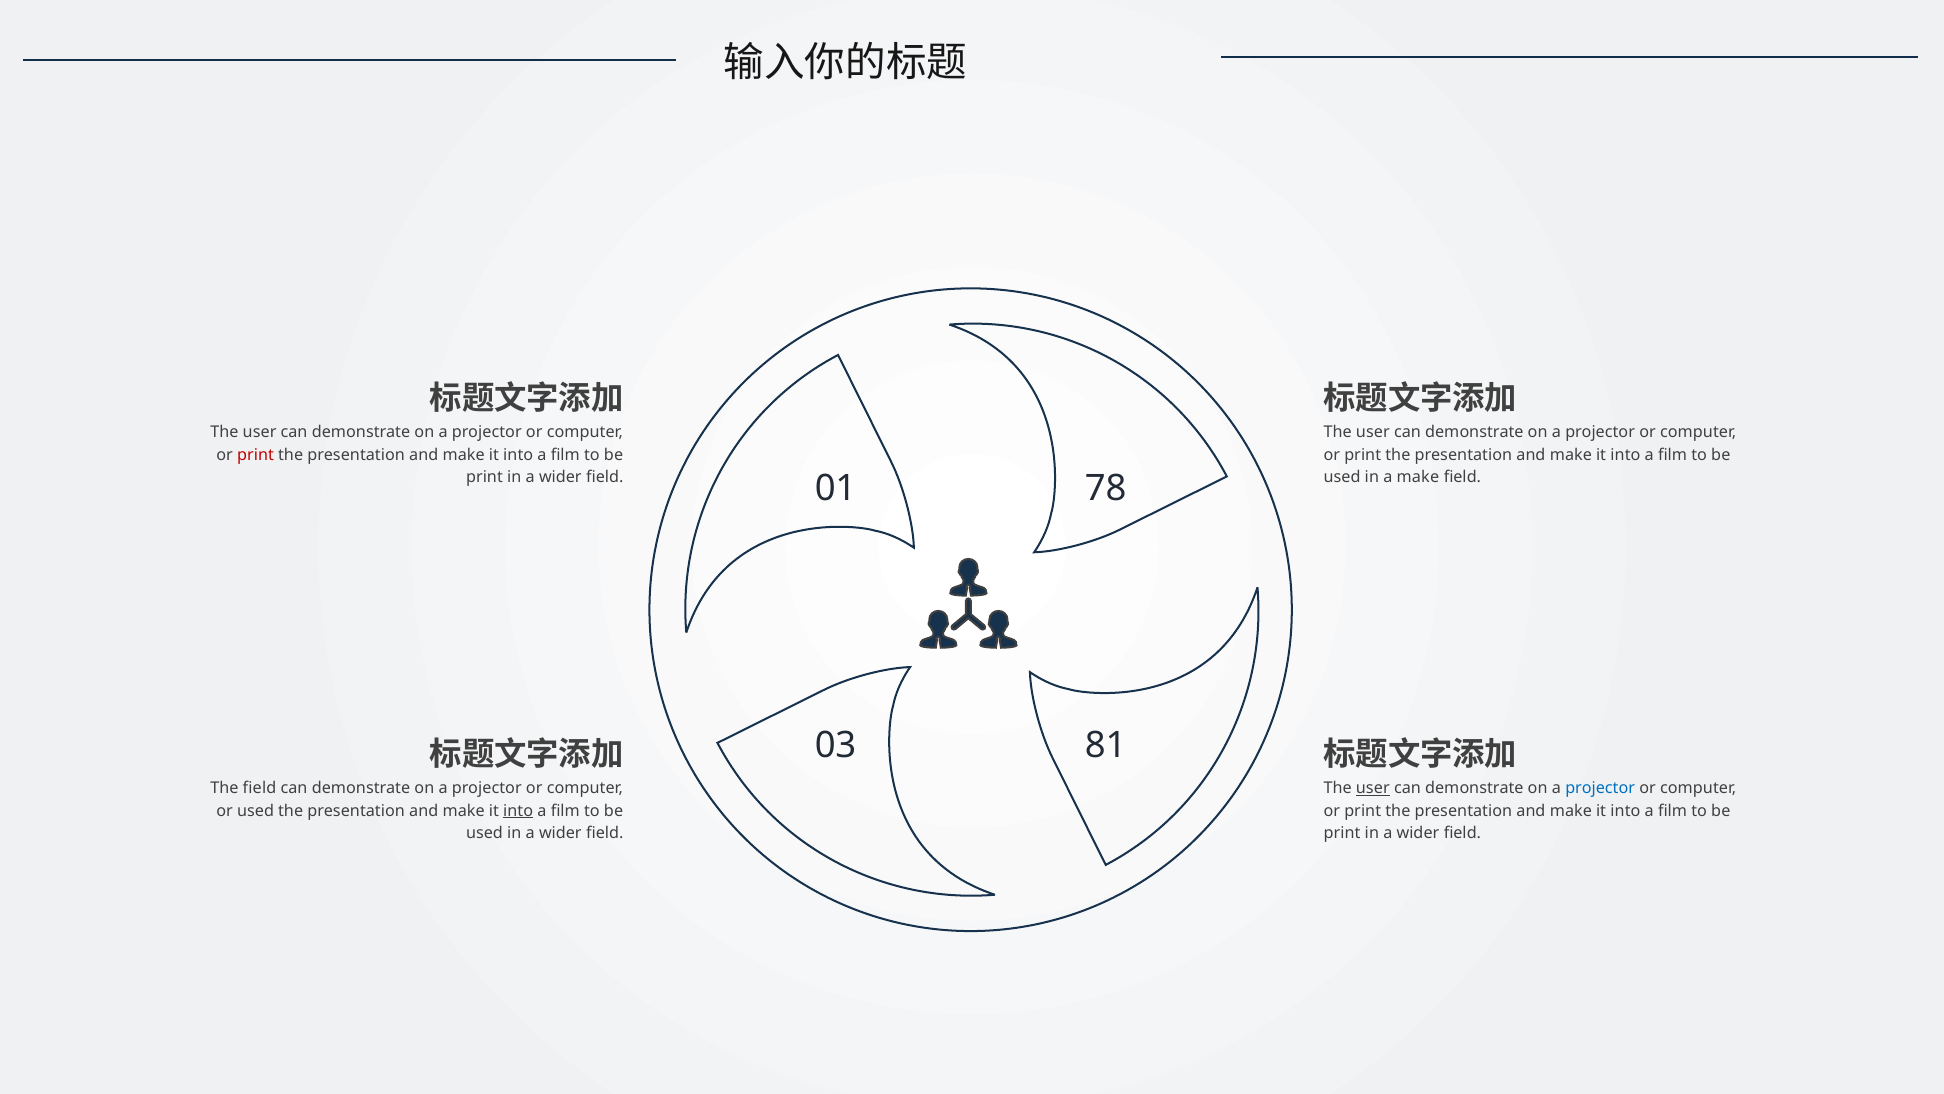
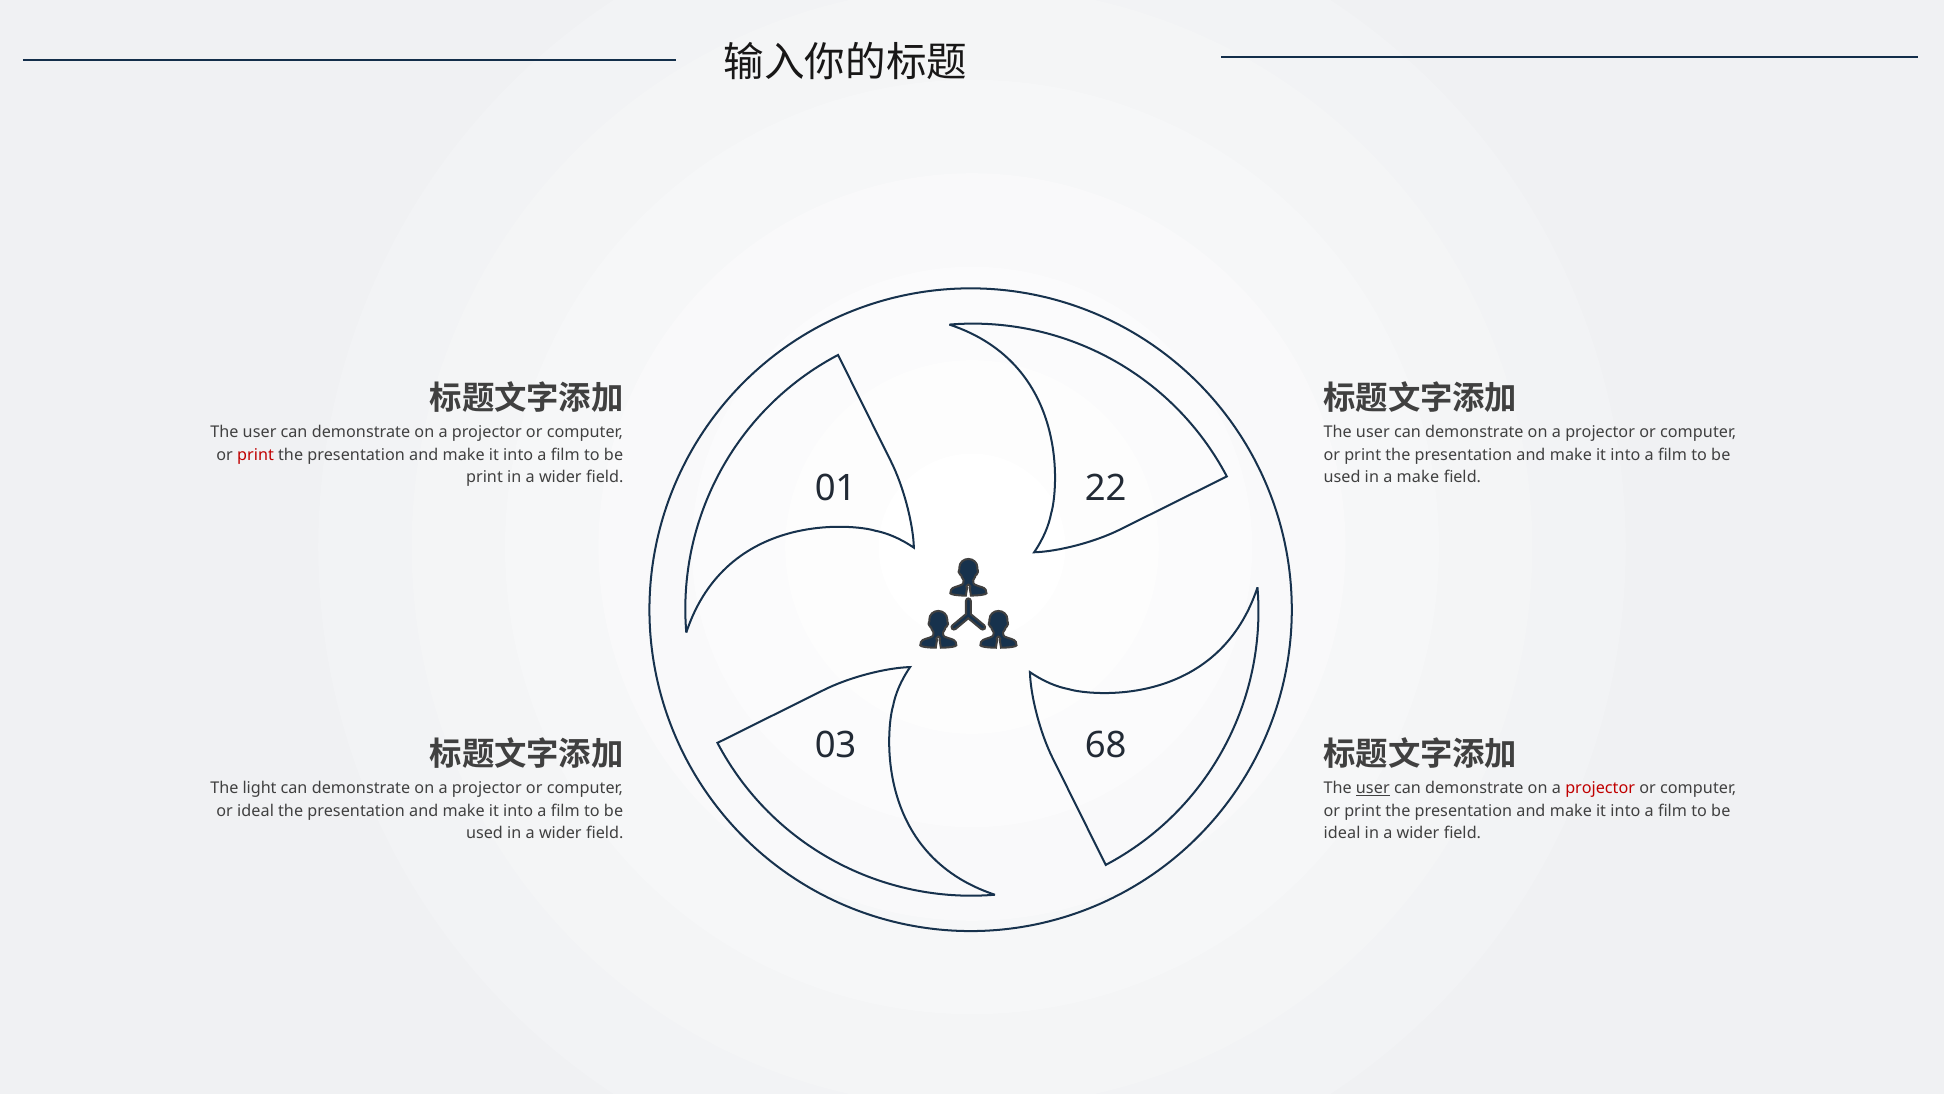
78: 78 -> 22
81: 81 -> 68
The field: field -> light
projector at (1600, 788) colour: blue -> red
or used: used -> ideal
into at (518, 810) underline: present -> none
print at (1342, 832): print -> ideal
